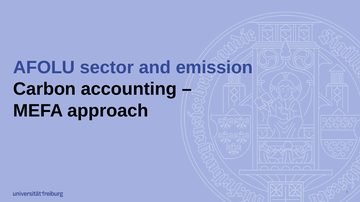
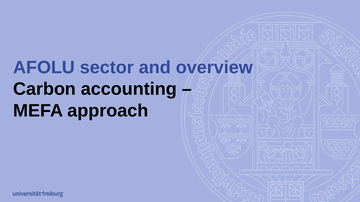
emission: emission -> overview
